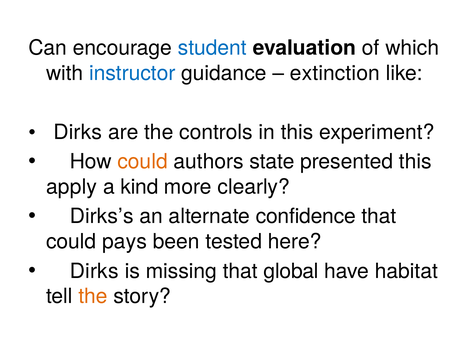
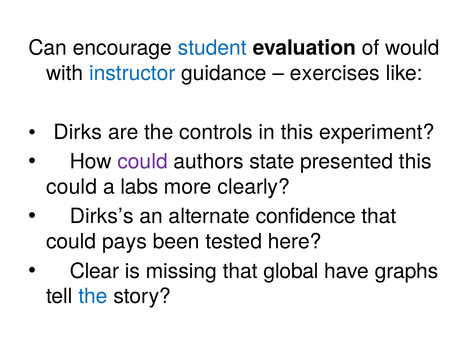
which: which -> would
extinction: extinction -> exercises
could at (143, 162) colour: orange -> purple
apply at (72, 187): apply -> could
kind: kind -> labs
Dirks at (94, 271): Dirks -> Clear
habitat: habitat -> graphs
the at (93, 296) colour: orange -> blue
